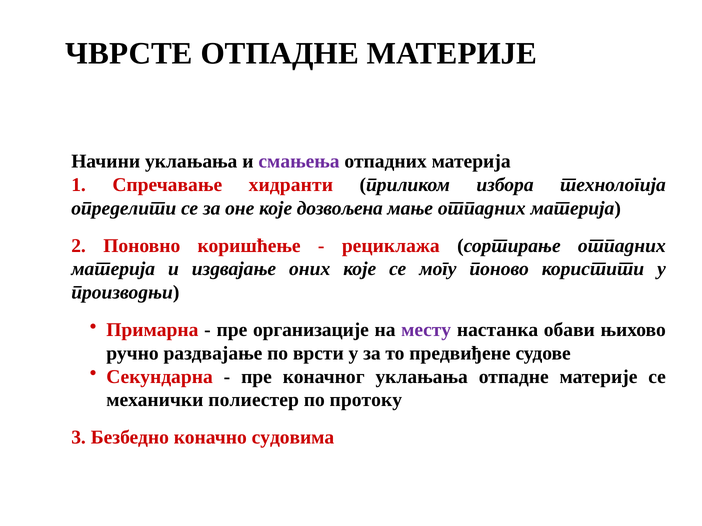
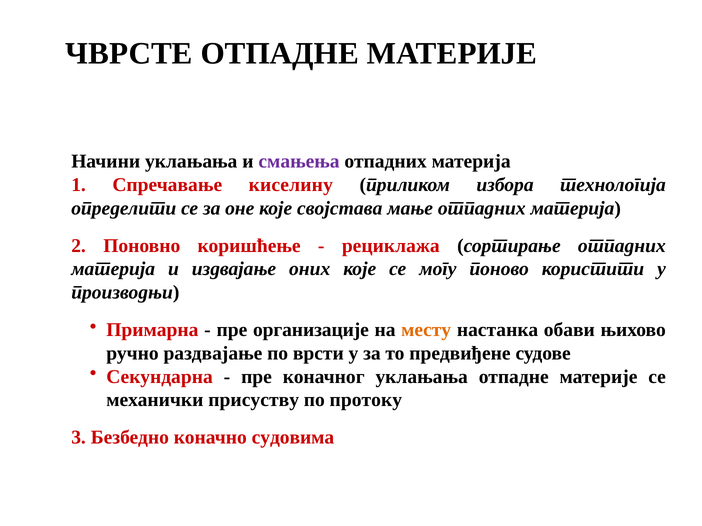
хидранти: хидранти -> киселину
дозвољена: дозвољена -> својстава
месту colour: purple -> orange
полиестер: полиестер -> присуству
